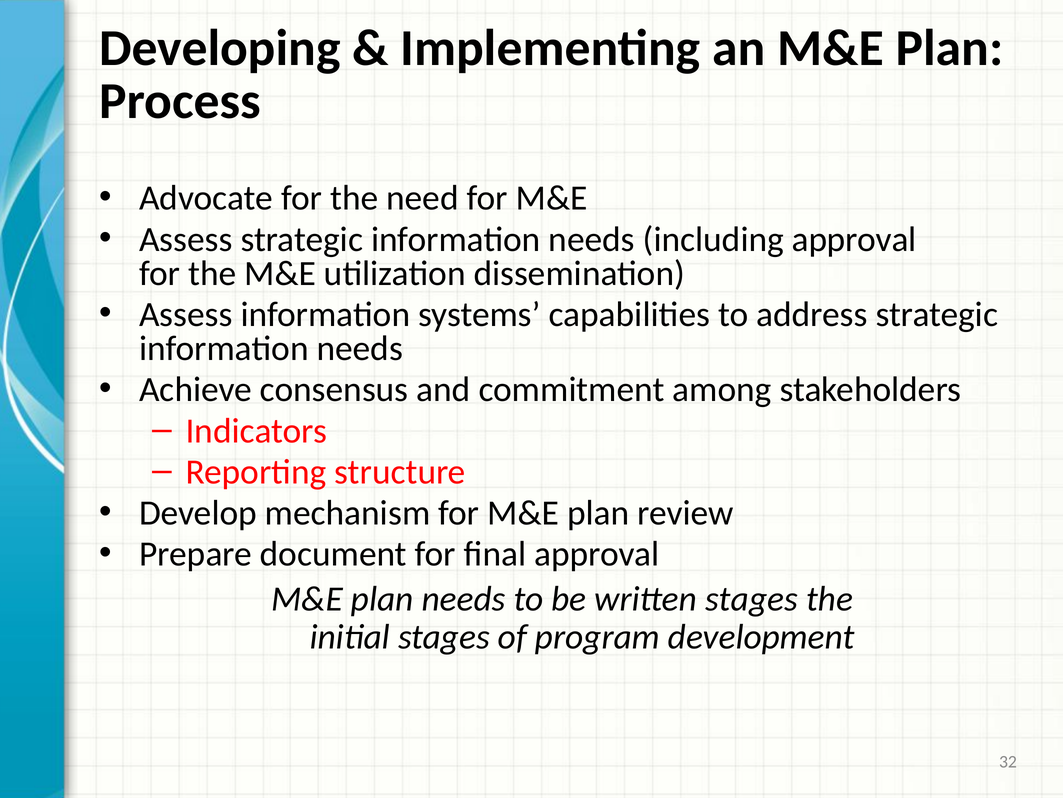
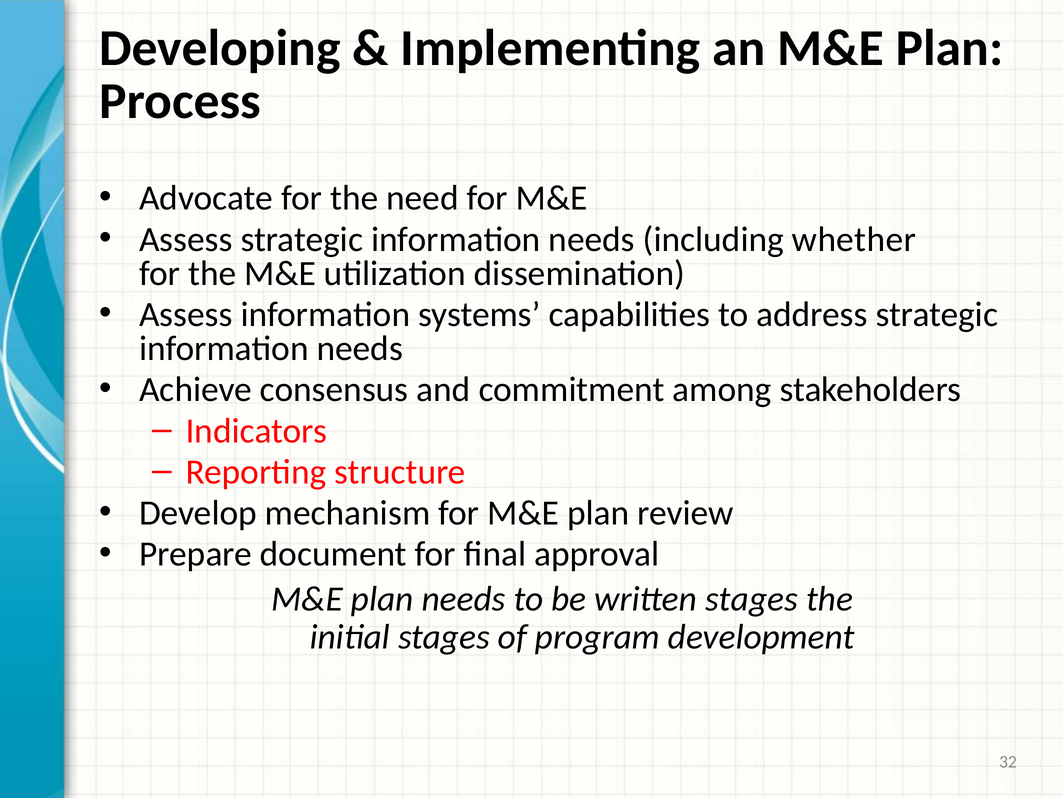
including approval: approval -> whether
